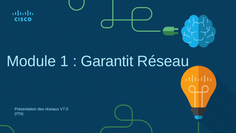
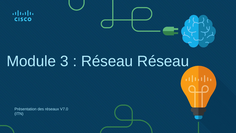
1: 1 -> 3
Garantit at (107, 61): Garantit -> Réseau
